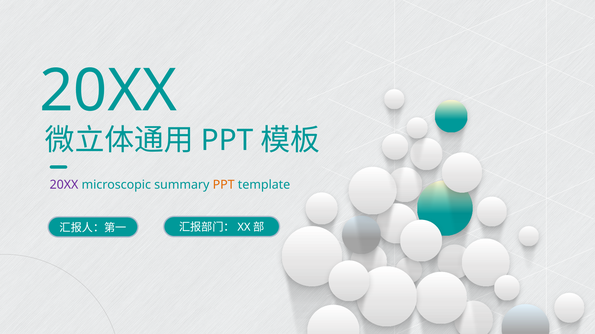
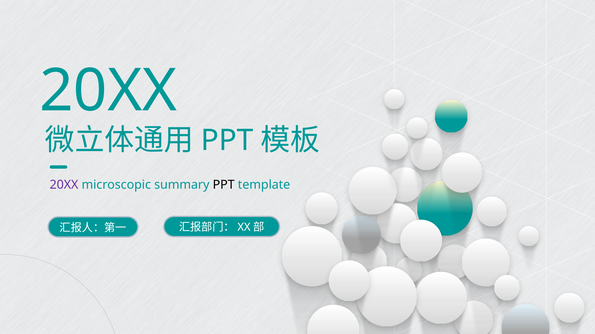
PPT at (224, 185) colour: orange -> black
